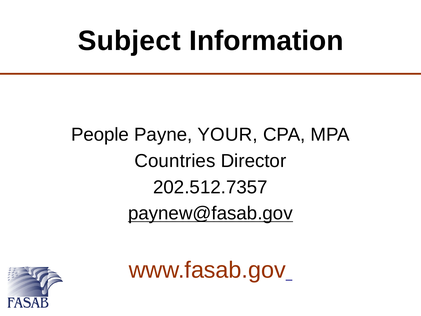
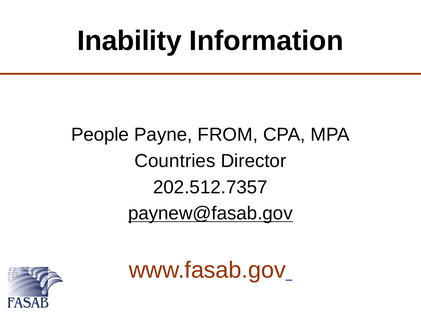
Subject: Subject -> Inability
YOUR: YOUR -> FROM
